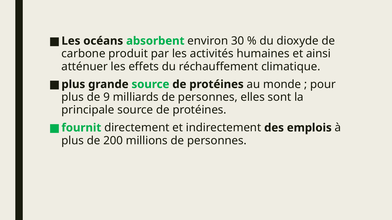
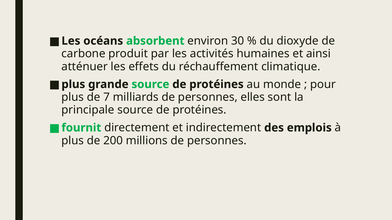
9: 9 -> 7
